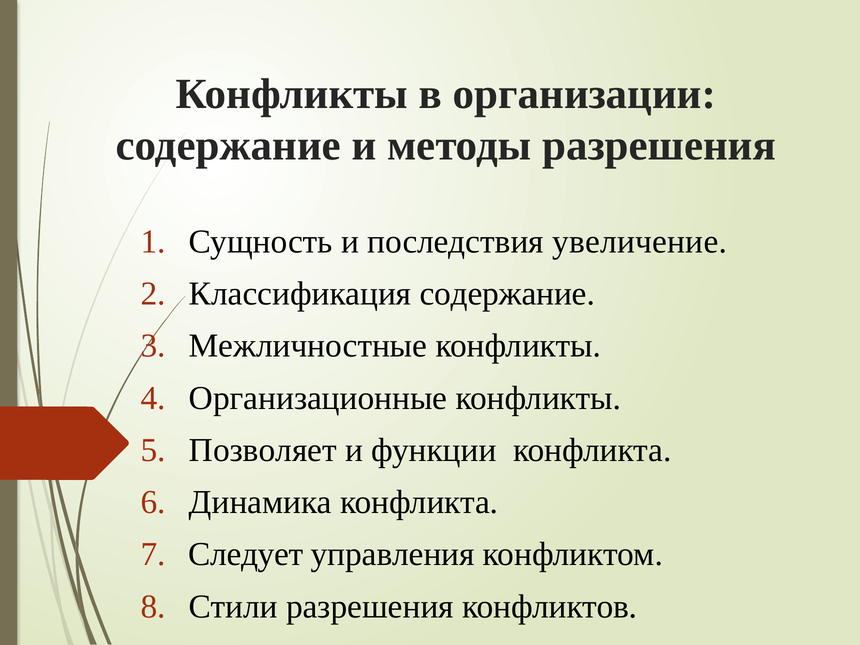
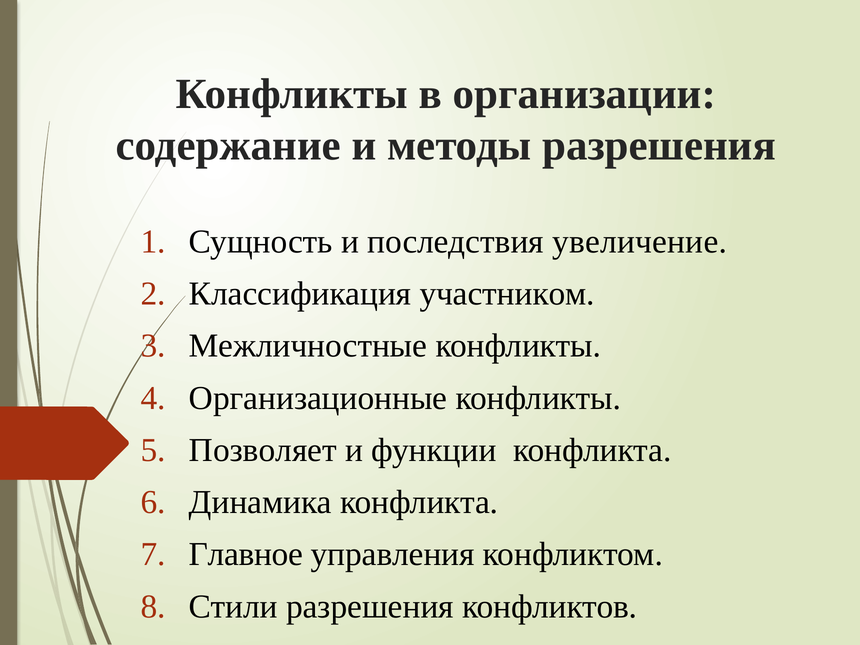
Классификация содержание: содержание -> участником
Следует: Следует -> Главное
